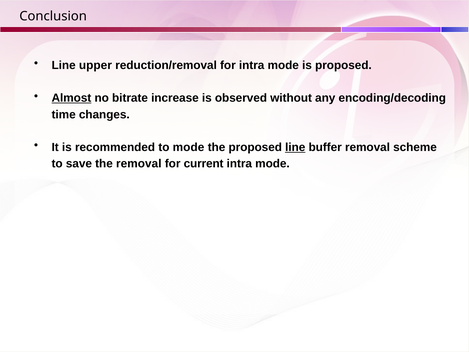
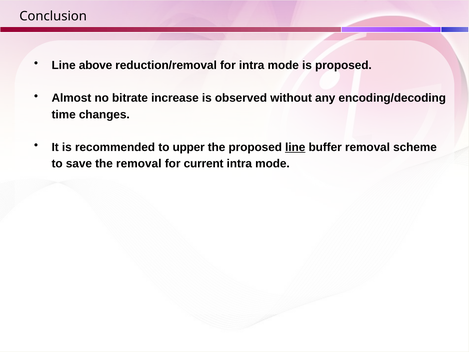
upper: upper -> above
Almost underline: present -> none
to mode: mode -> upper
